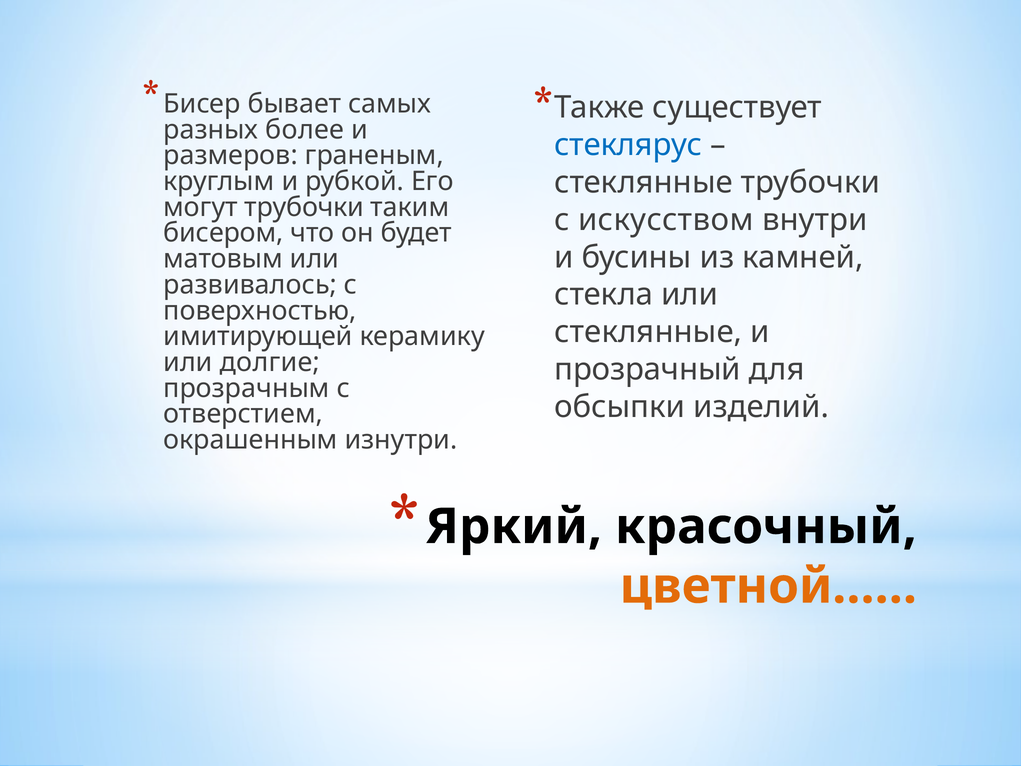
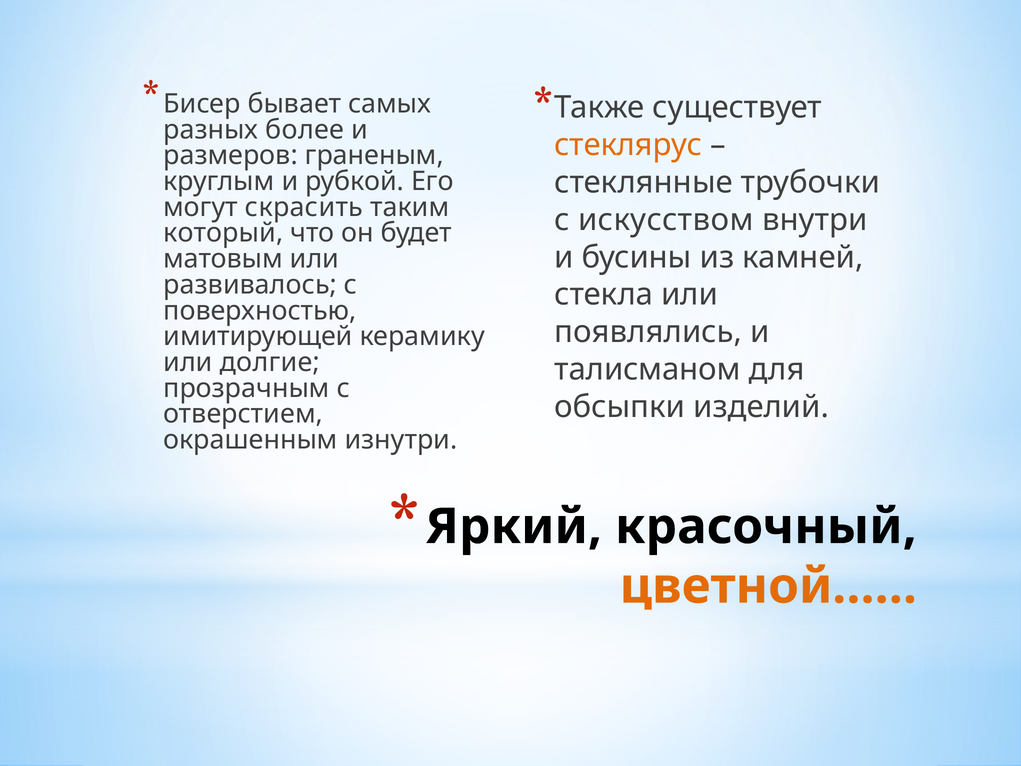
стеклярус colour: blue -> orange
могут трубочки: трубочки -> скрасить
бисером: бисером -> который
стеклянные at (648, 332): стеклянные -> появлялись
прозрачный: прозрачный -> талисманом
